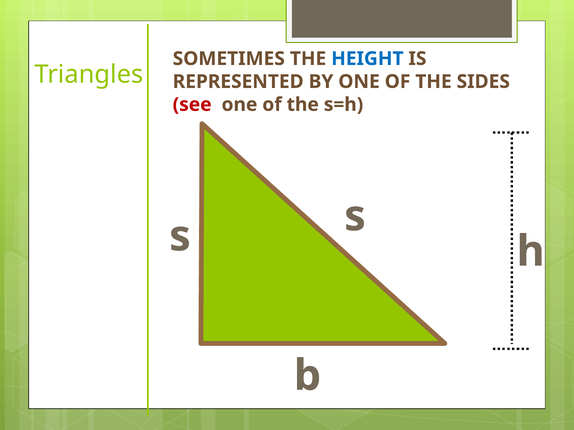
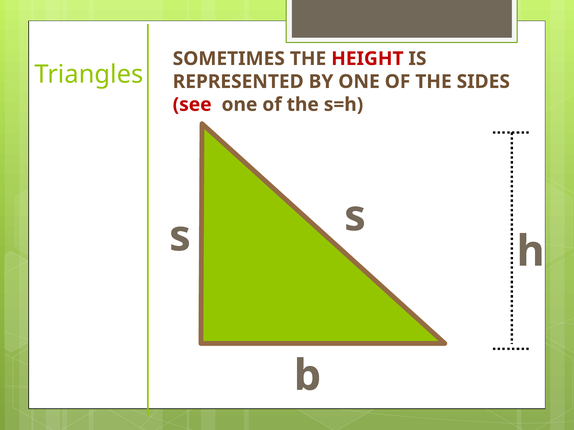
HEIGHT colour: blue -> red
